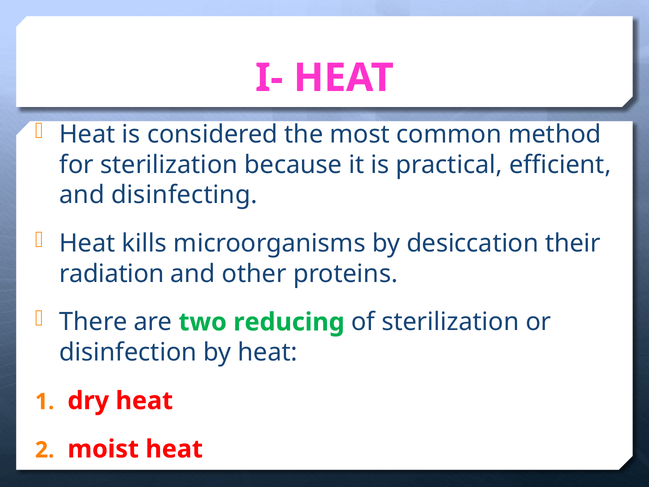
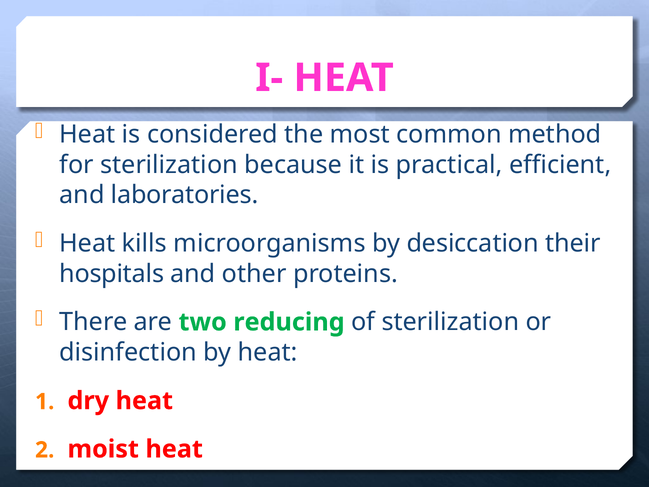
disinfecting: disinfecting -> laboratories
radiation: radiation -> hospitals
